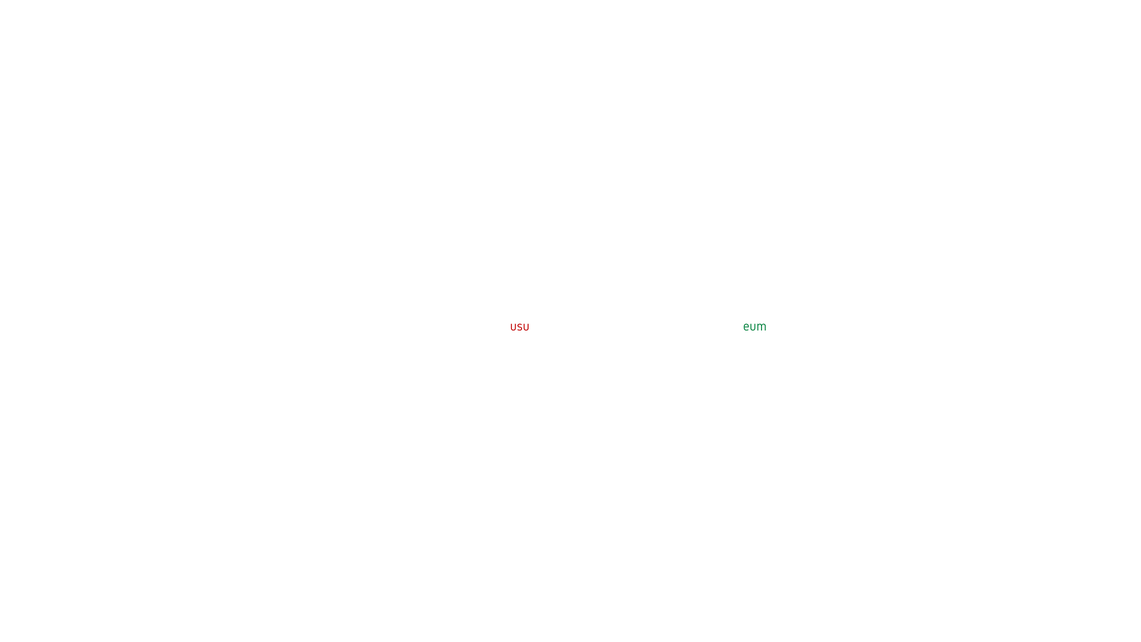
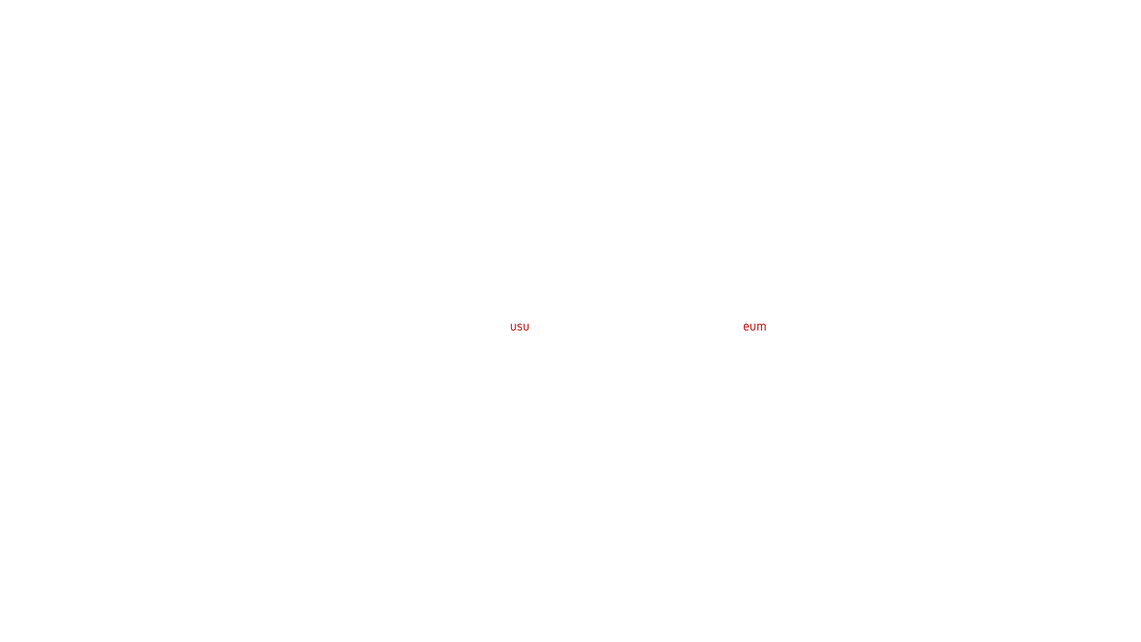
eum at (755, 326) colour: green -> red
